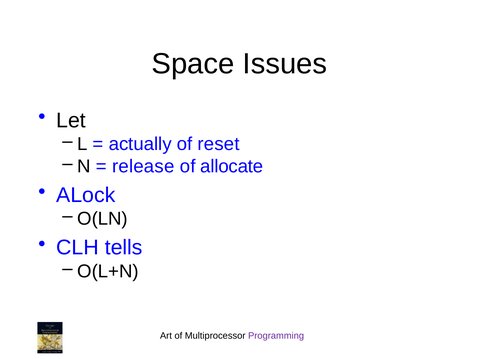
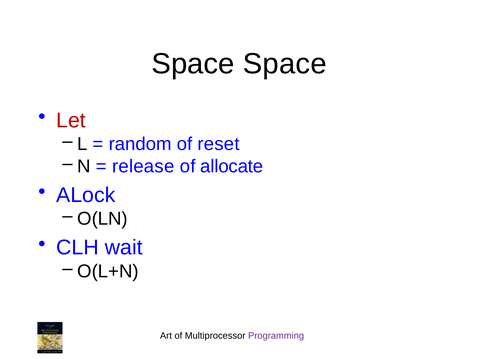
Space Issues: Issues -> Space
Let colour: black -> red
actually: actually -> random
tells: tells -> wait
